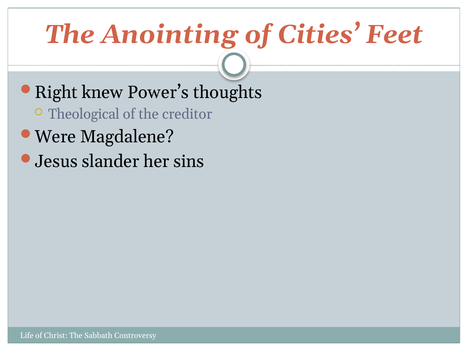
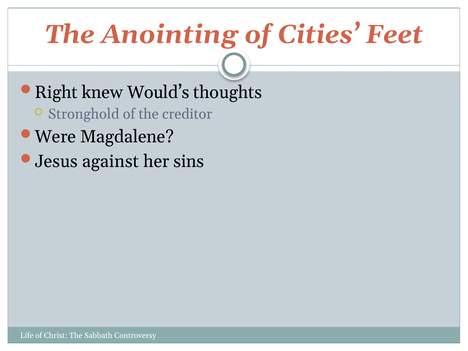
Power’s: Power’s -> Would’s
Theological: Theological -> Stronghold
slander: slander -> against
